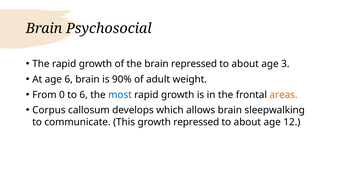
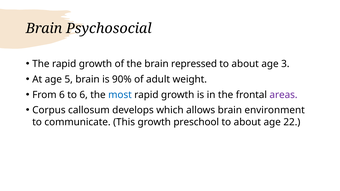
age 6: 6 -> 5
From 0: 0 -> 6
areas colour: orange -> purple
sleepwalking: sleepwalking -> environment
growth repressed: repressed -> preschool
12: 12 -> 22
